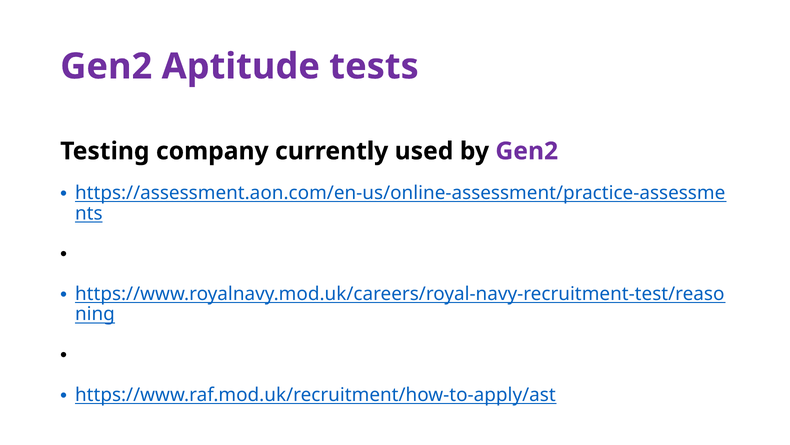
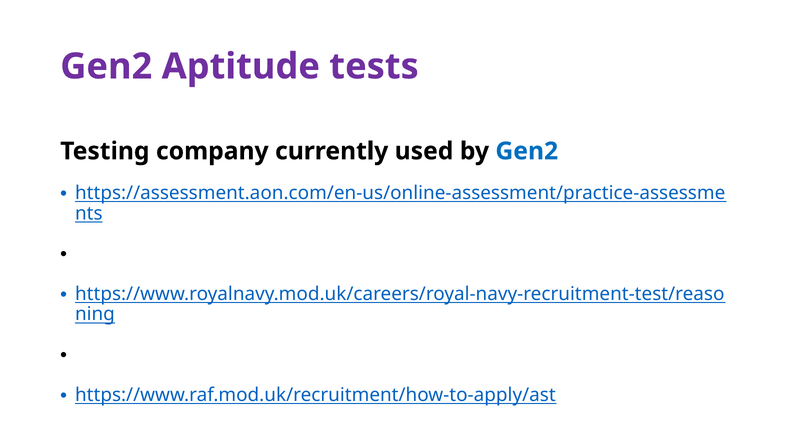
Gen2 at (527, 151) colour: purple -> blue
